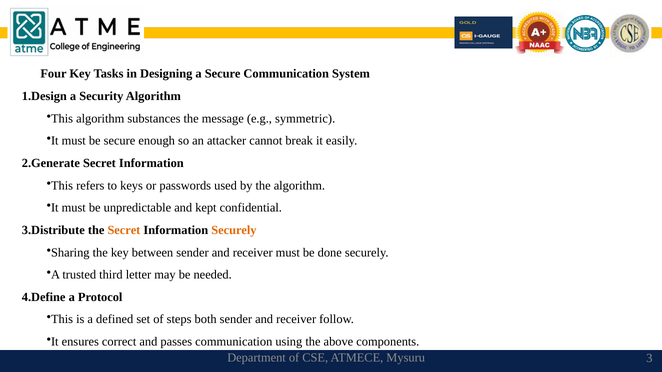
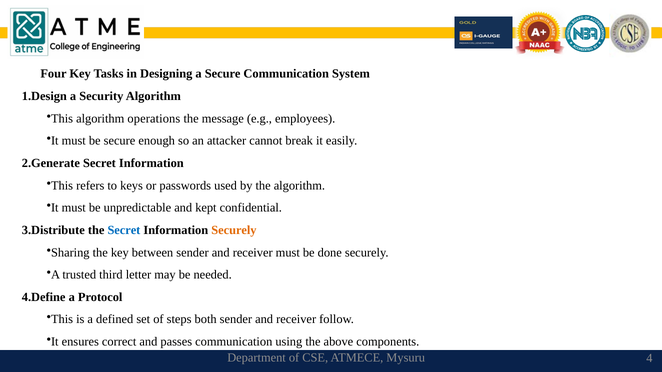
substances: substances -> operations
symmetric: symmetric -> employees
Secret at (124, 230) colour: orange -> blue
3: 3 -> 4
